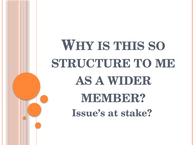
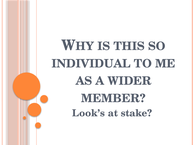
STRUCTURE: STRUCTURE -> INDIVIDUAL
Issue’s: Issue’s -> Look’s
